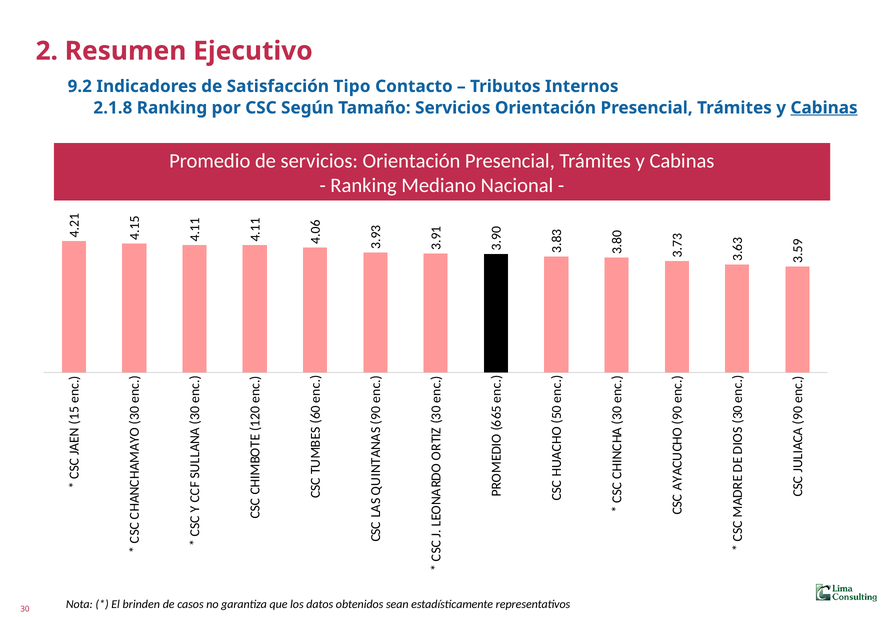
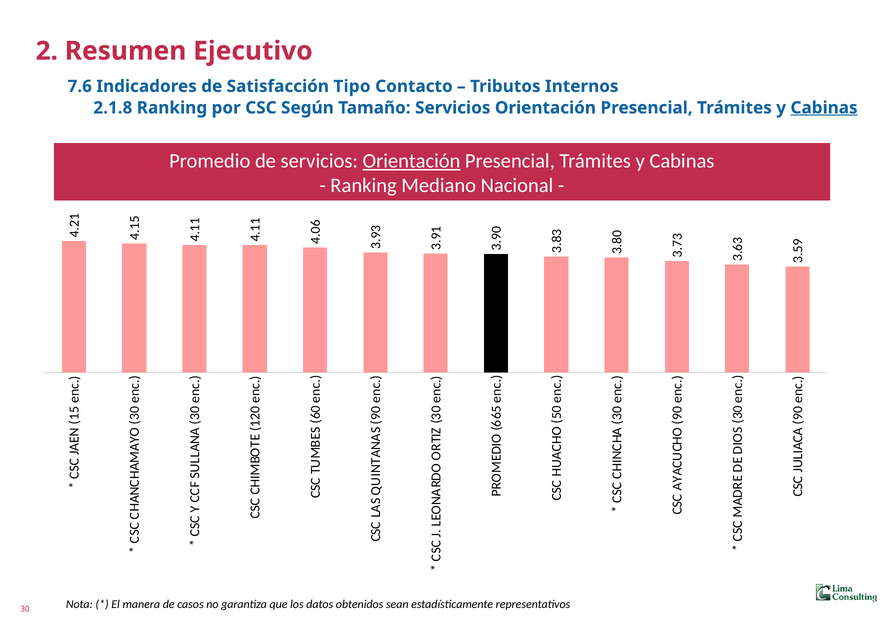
9.2: 9.2 -> 7.6
Orientación at (412, 161) underline: none -> present
brinden: brinden -> manera
